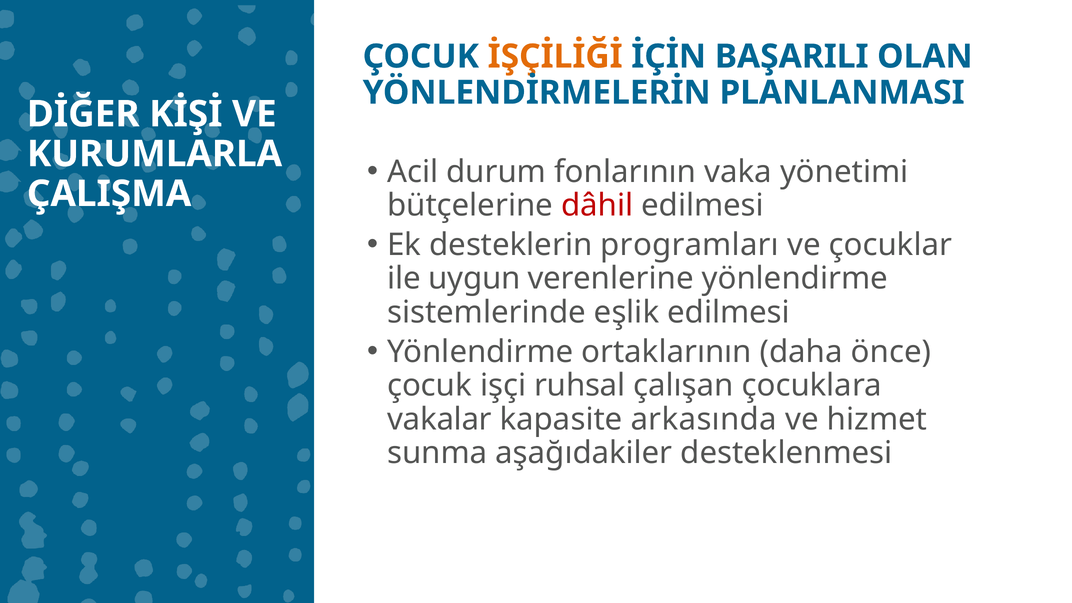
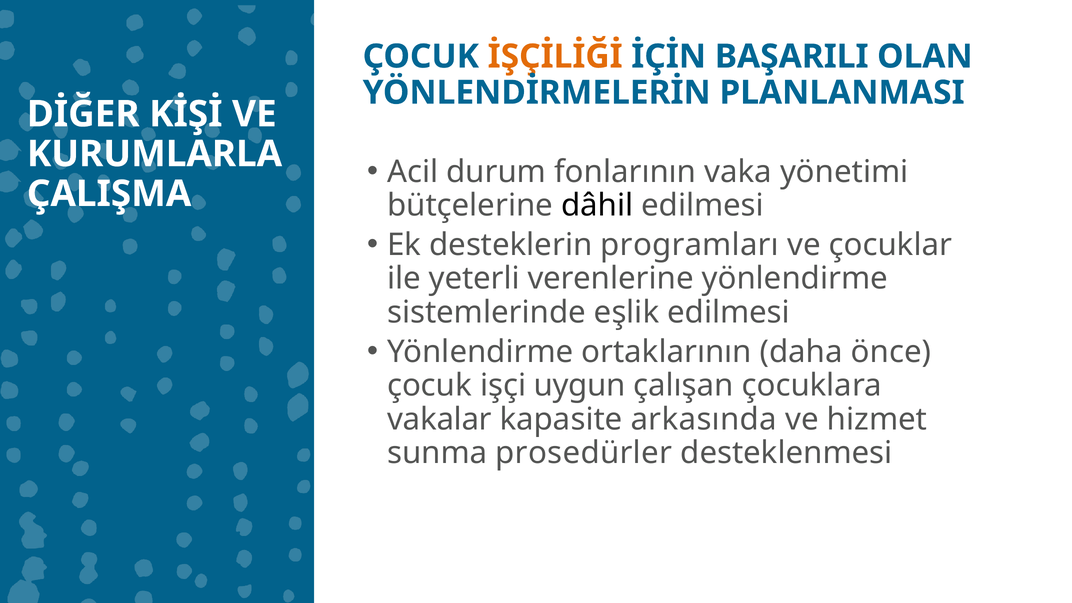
dâhil colour: red -> black
uygun: uygun -> yeterli
ruhsal: ruhsal -> uygun
aşağıdakiler: aşağıdakiler -> prosedürler
